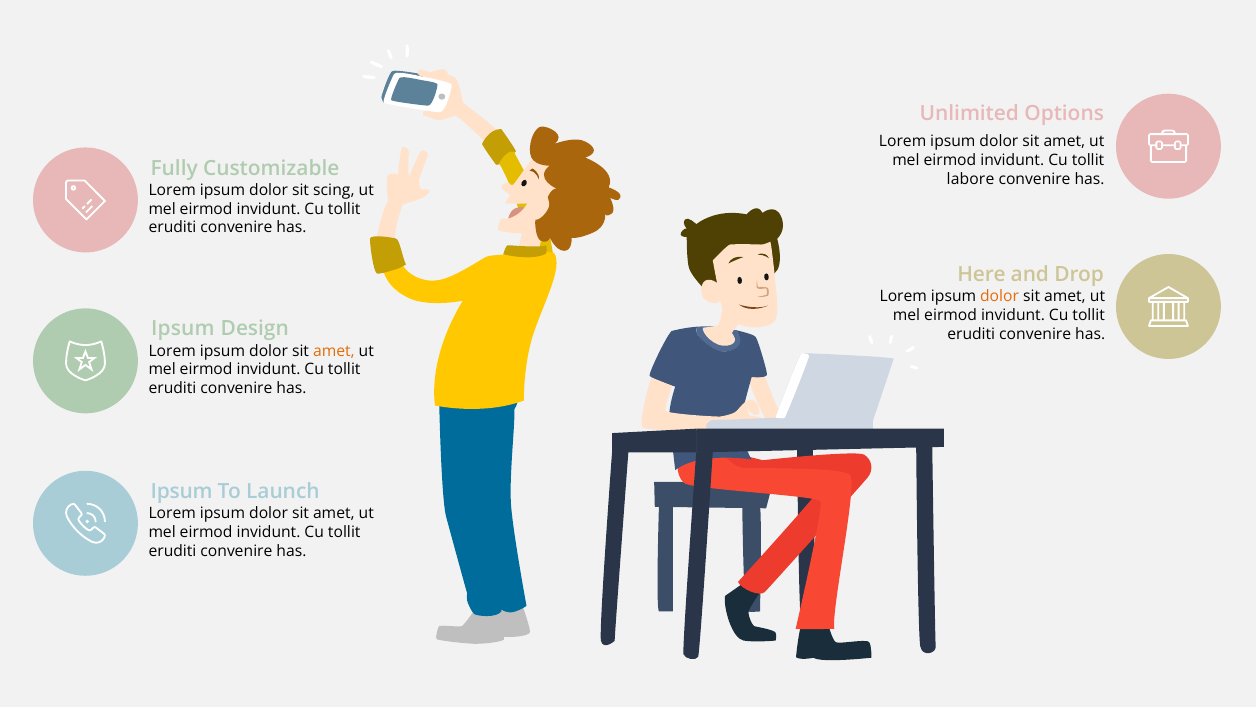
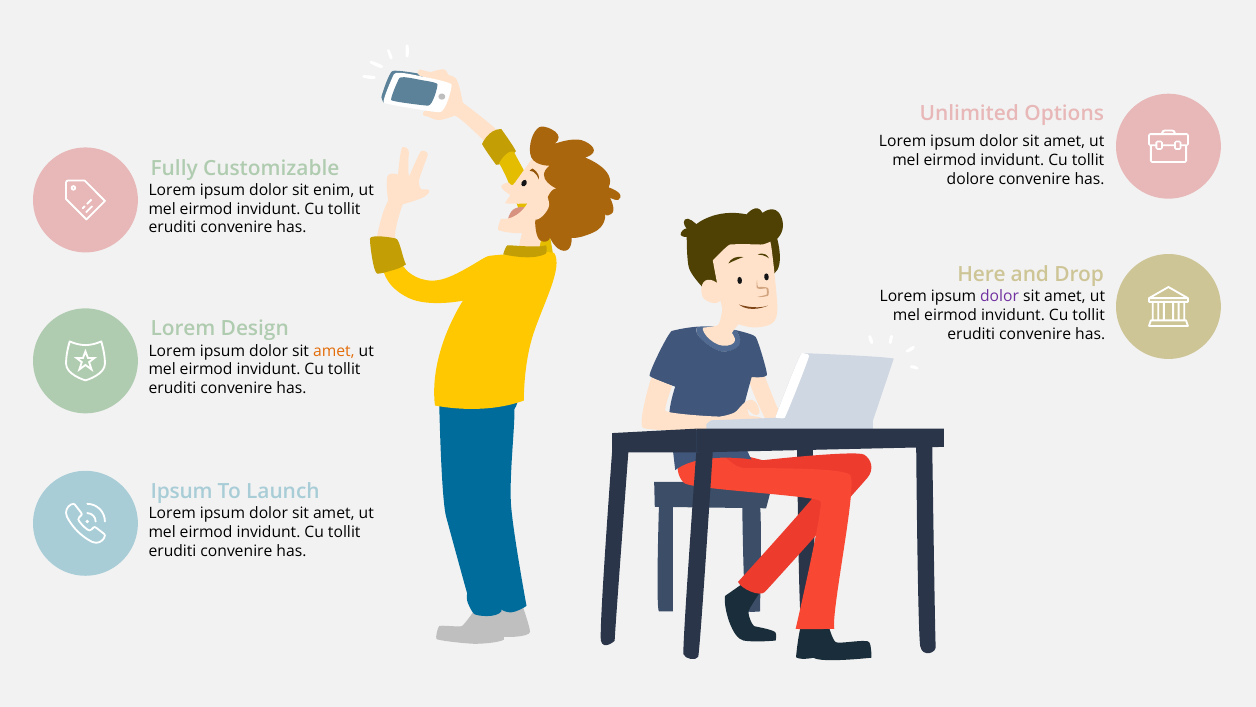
labore: labore -> dolore
scing: scing -> enim
dolor at (1000, 296) colour: orange -> purple
Ipsum at (183, 329): Ipsum -> Lorem
